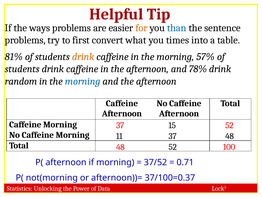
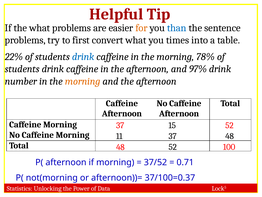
the ways: ways -> what
81%: 81% -> 22%
drink at (83, 57) colour: orange -> blue
57%: 57% -> 78%
78%: 78% -> 97%
random: random -> number
morning at (83, 81) colour: blue -> orange
